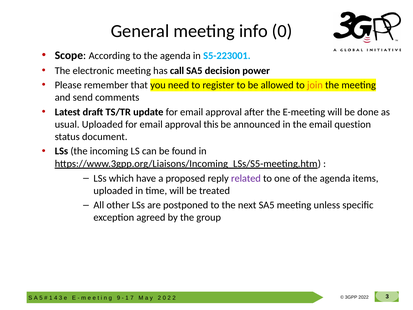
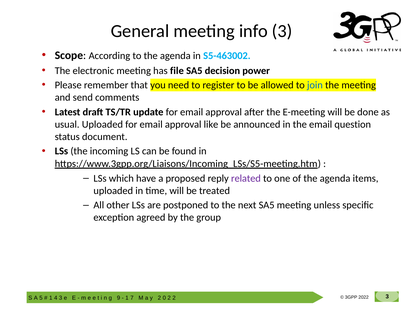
info 0: 0 -> 3
S5-223001: S5-223001 -> S5-463002
call: call -> file
join colour: orange -> blue
this: this -> like
